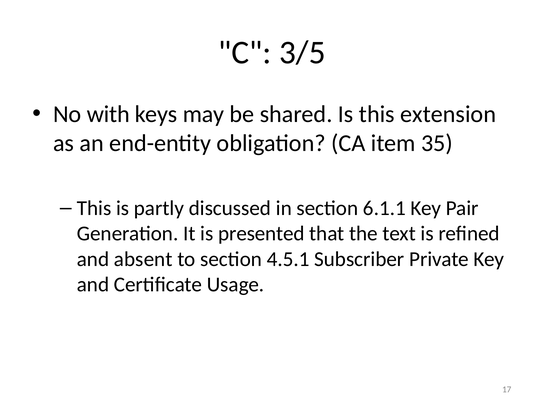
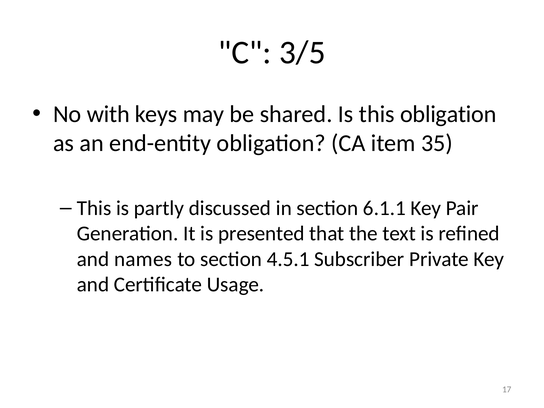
this extension: extension -> obligation
absent: absent -> names
